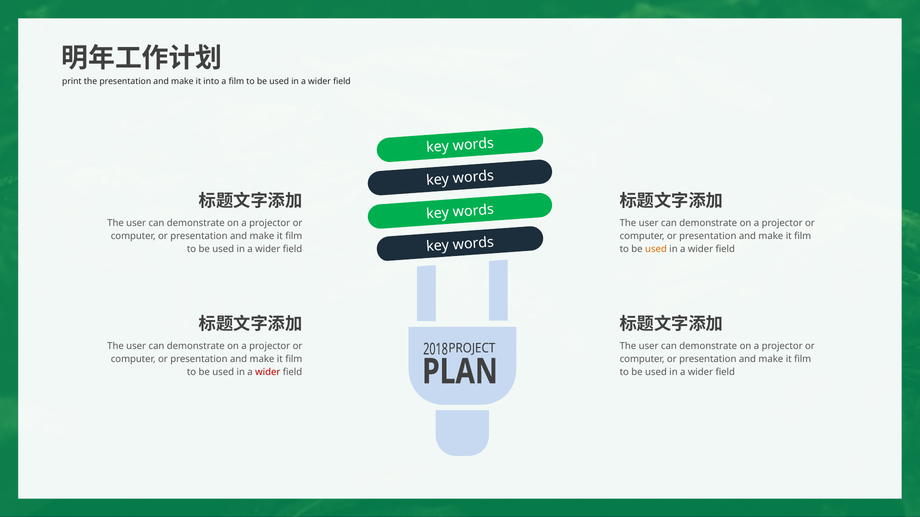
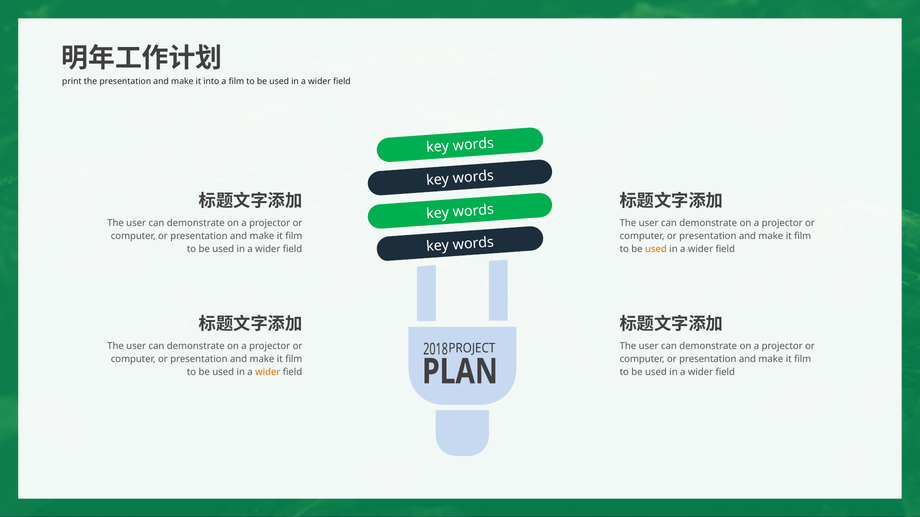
wider at (268, 372) colour: red -> orange
